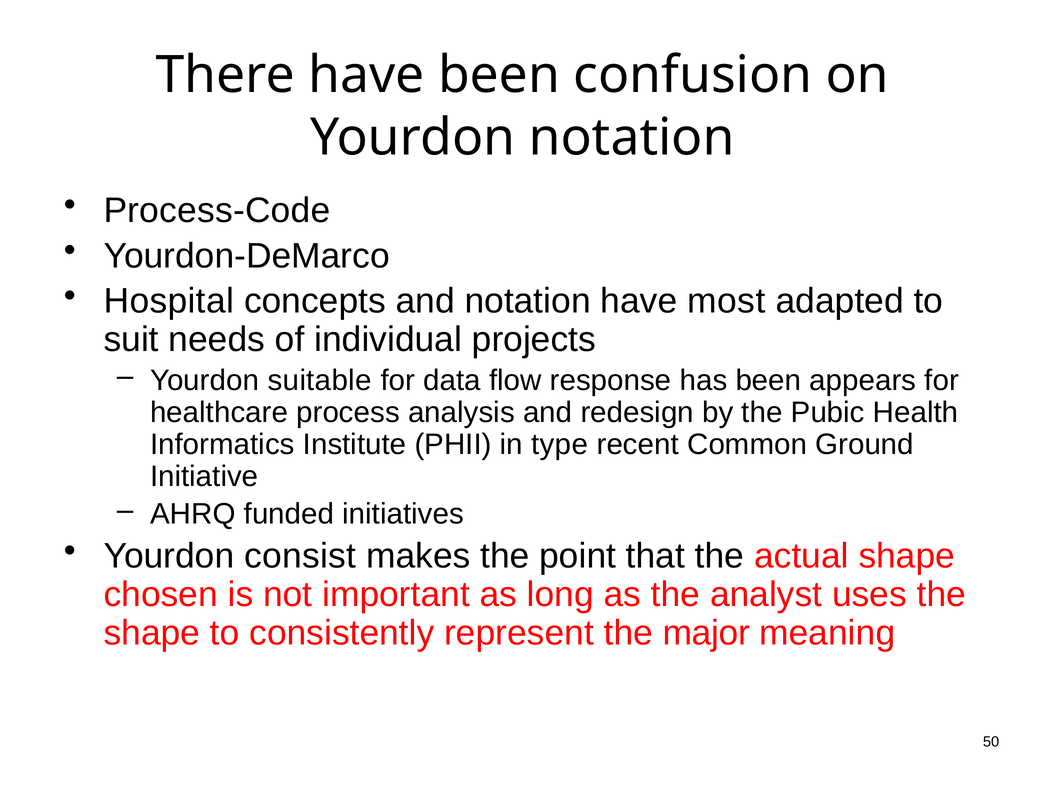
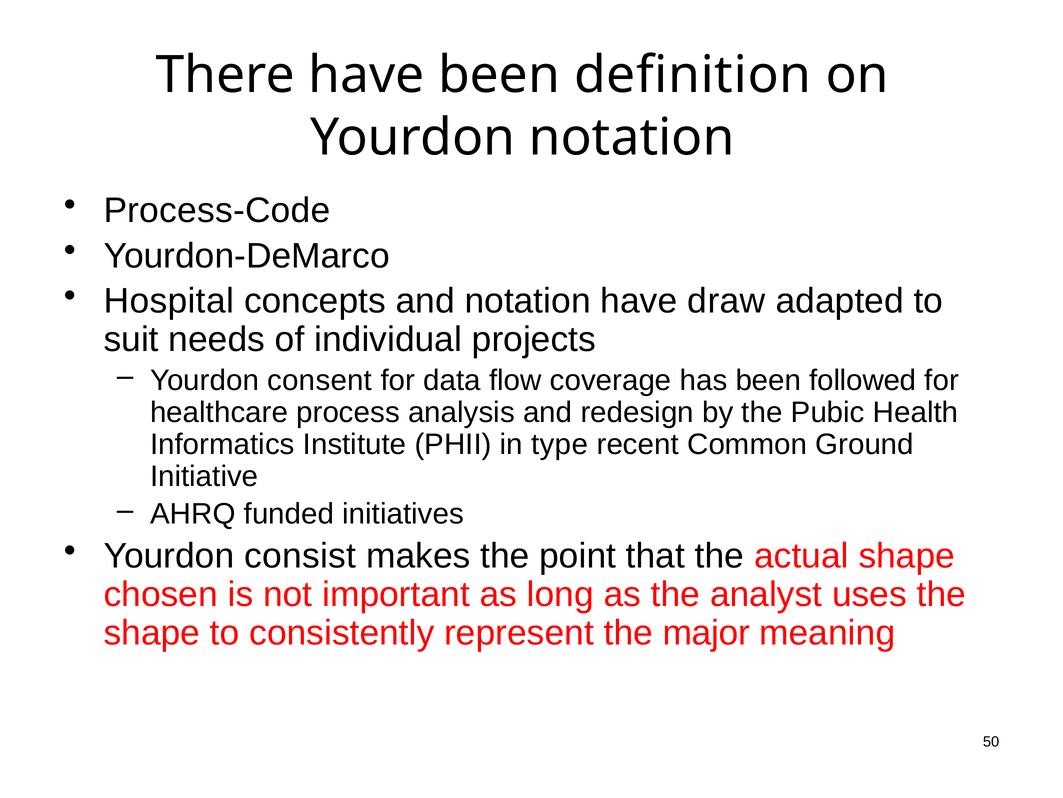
confusion: confusion -> definition
most: most -> draw
suitable: suitable -> consent
response: response -> coverage
appears: appears -> followed
